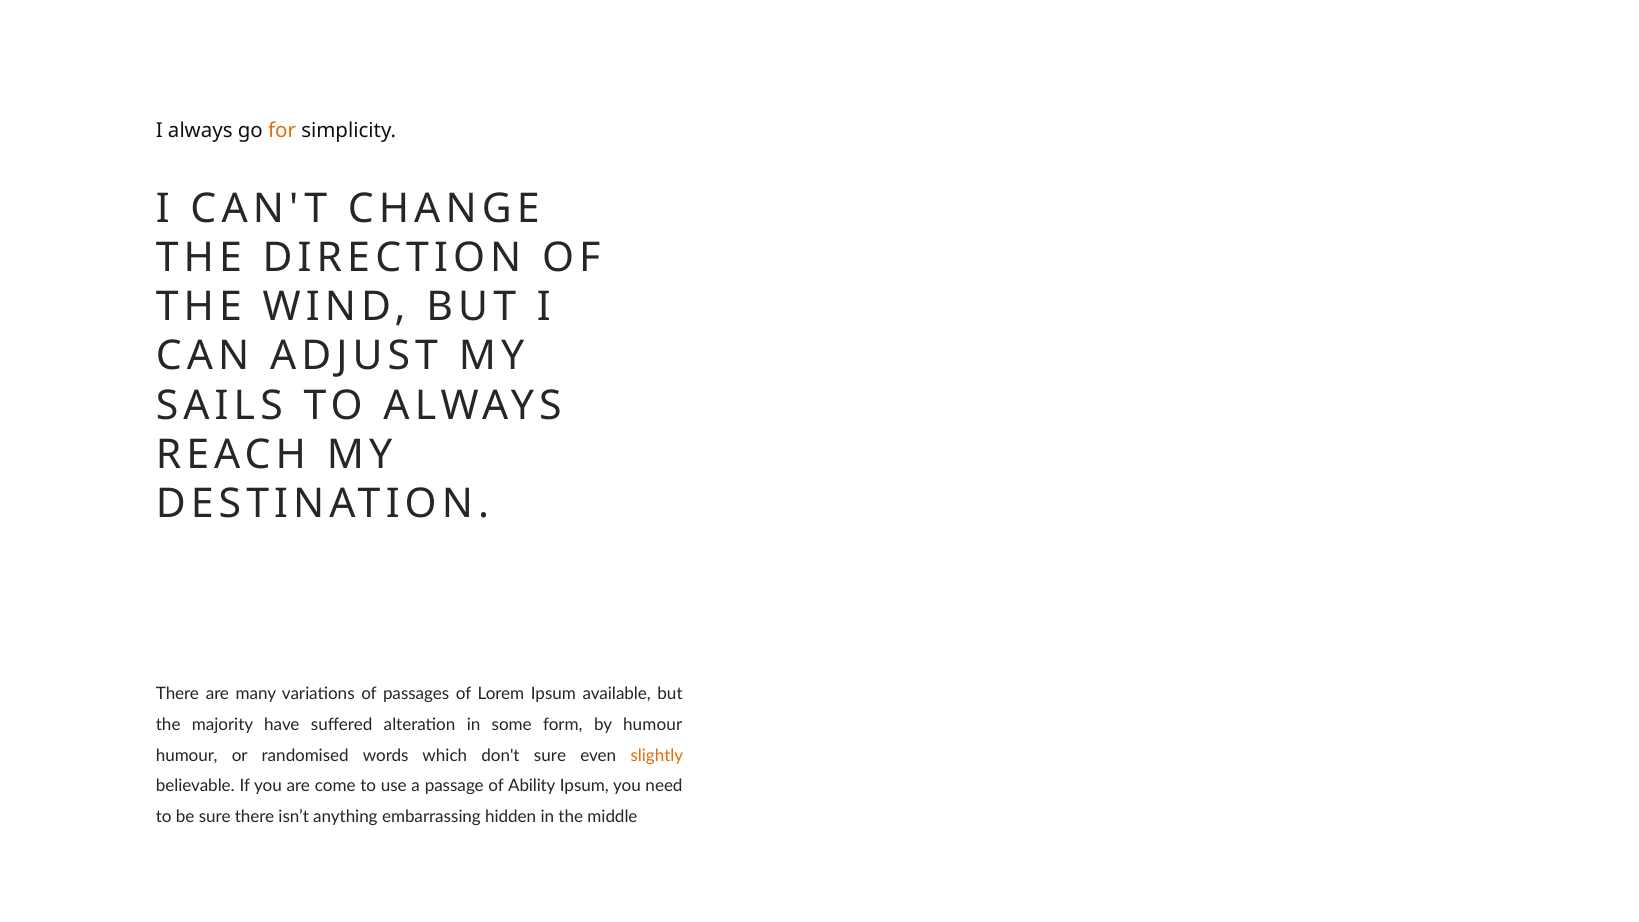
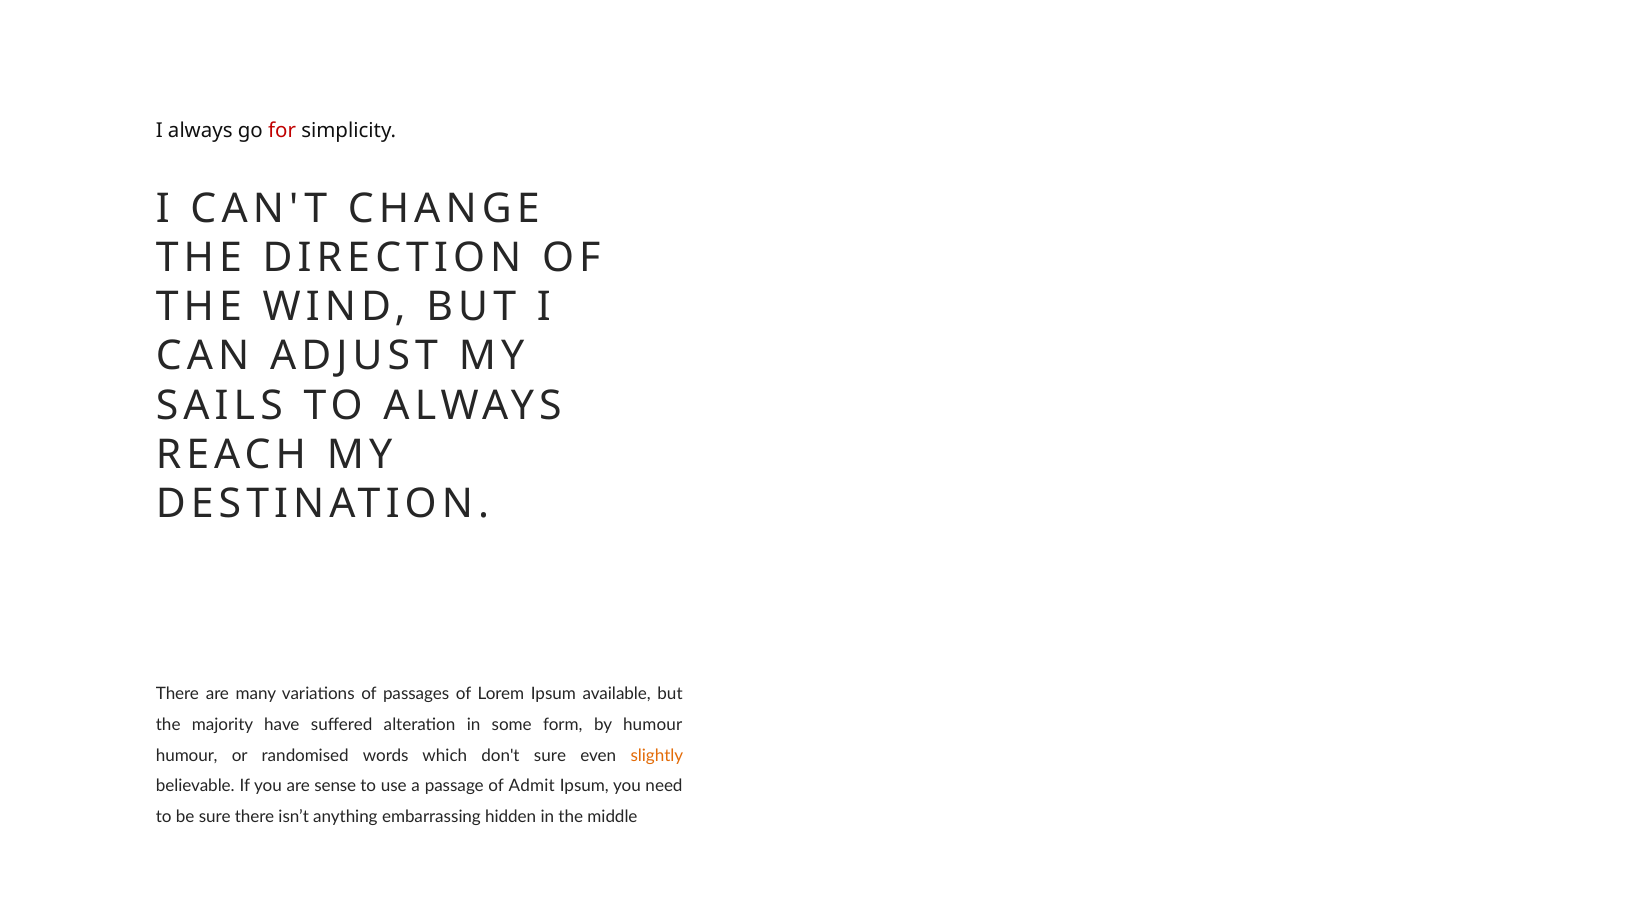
for colour: orange -> red
come: come -> sense
Ability: Ability -> Admit
